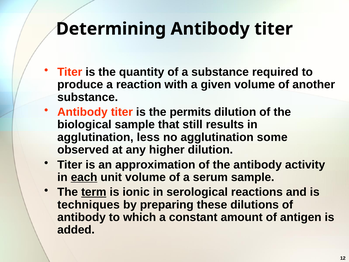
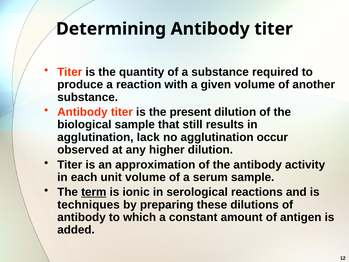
permits: permits -> present
less: less -> lack
some: some -> occur
each underline: present -> none
